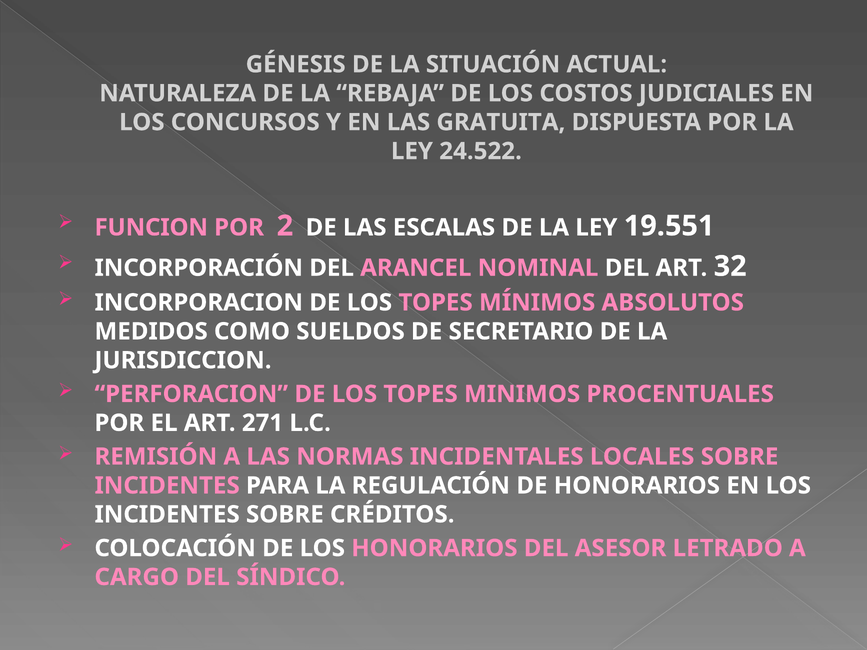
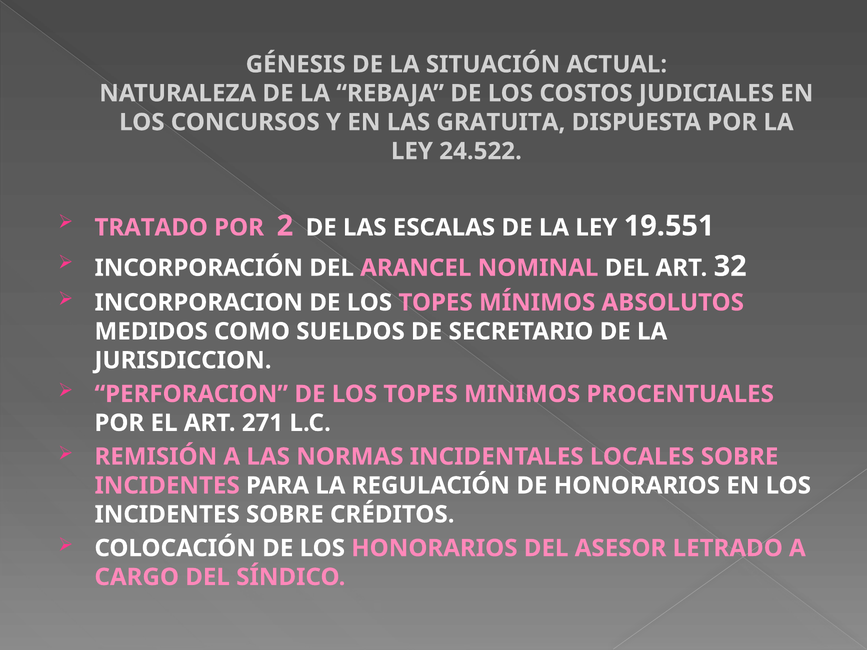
FUNCION: FUNCION -> TRATADO
